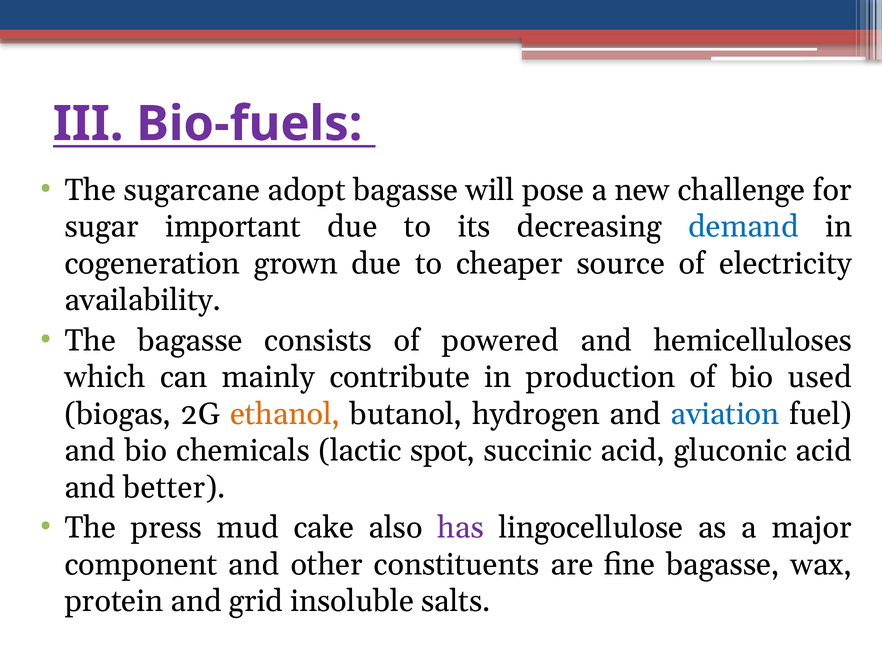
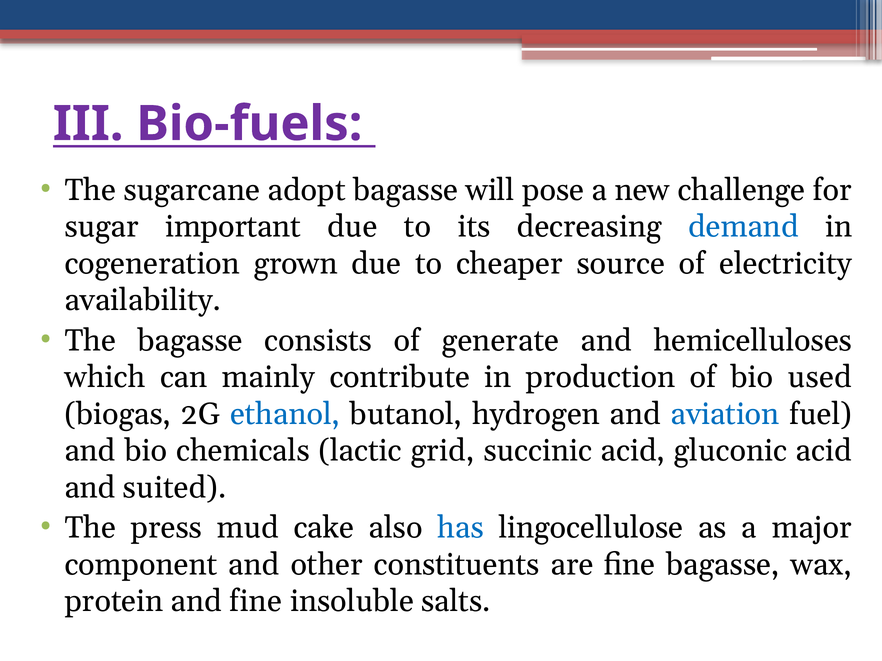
powered: powered -> generate
ethanol colour: orange -> blue
spot: spot -> grid
better: better -> suited
has colour: purple -> blue
and grid: grid -> fine
